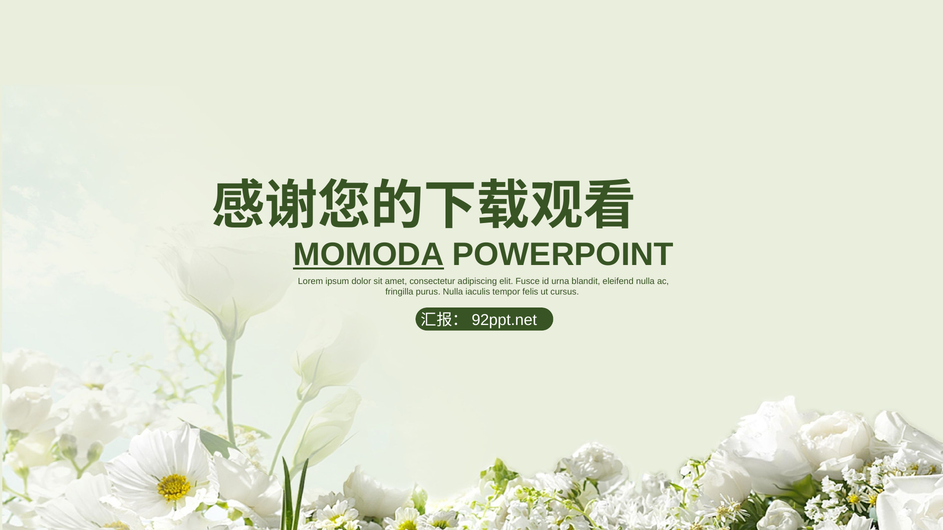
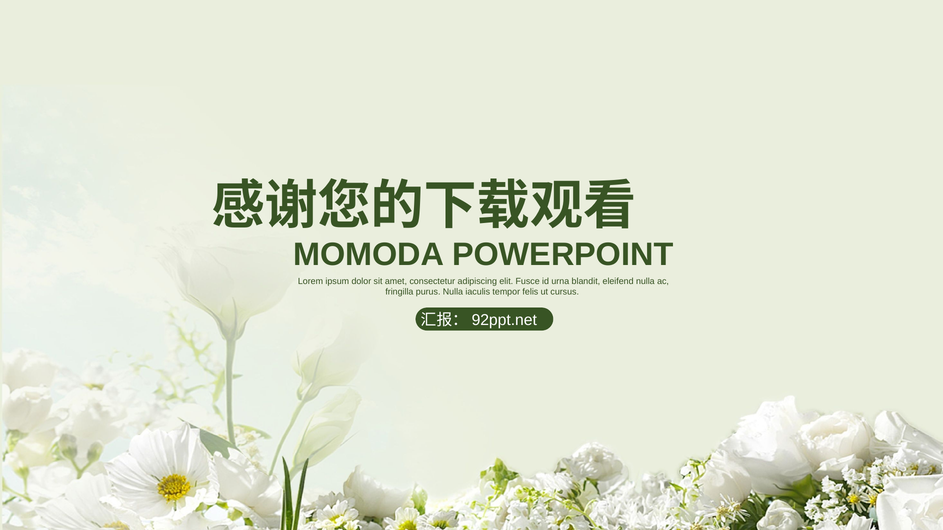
MOMODA underline: present -> none
